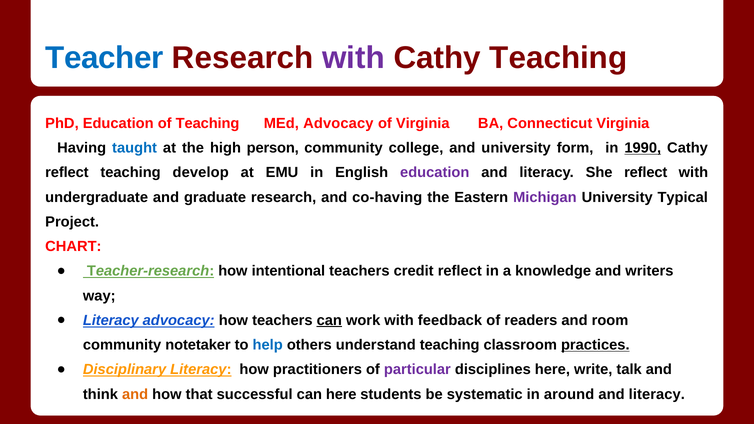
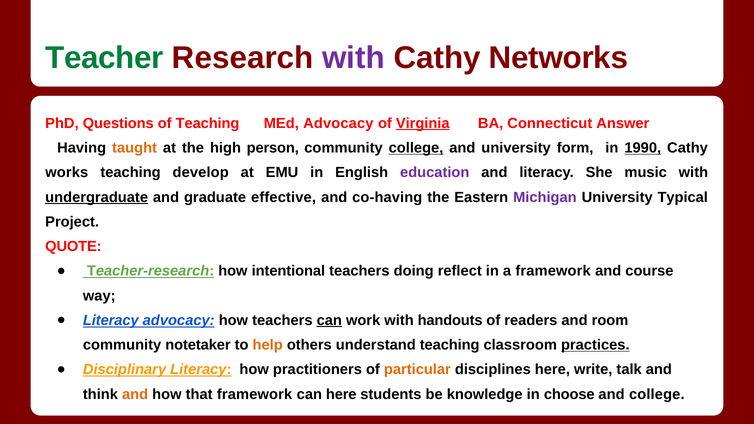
Teacher colour: blue -> green
Cathy Teaching: Teaching -> Networks
PhD Education: Education -> Questions
Virginia at (423, 123) underline: none -> present
Connecticut Virginia: Virginia -> Answer
taught colour: blue -> orange
college at (416, 148) underline: none -> present
reflect at (67, 173): reflect -> works
She reflect: reflect -> music
undergraduate underline: none -> present
graduate research: research -> effective
CHART: CHART -> QUOTE
credit: credit -> doing
a knowledge: knowledge -> framework
writers: writers -> course
feedback: feedback -> handouts
help colour: blue -> orange
particular colour: purple -> orange
that successful: successful -> framework
systematic: systematic -> knowledge
around: around -> choose
literacy at (657, 394): literacy -> college
